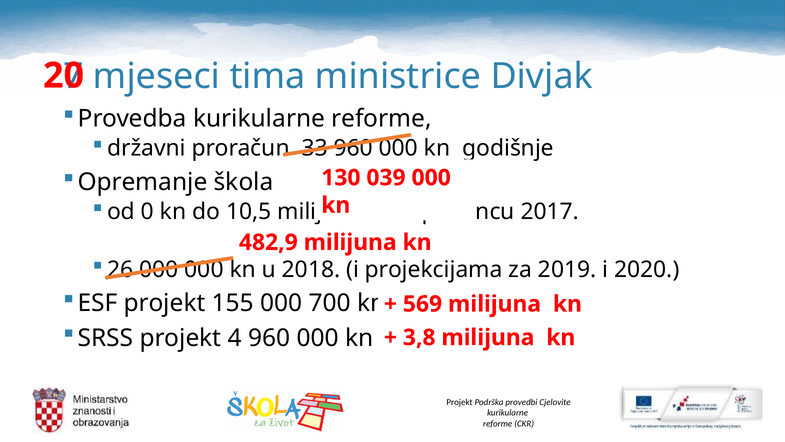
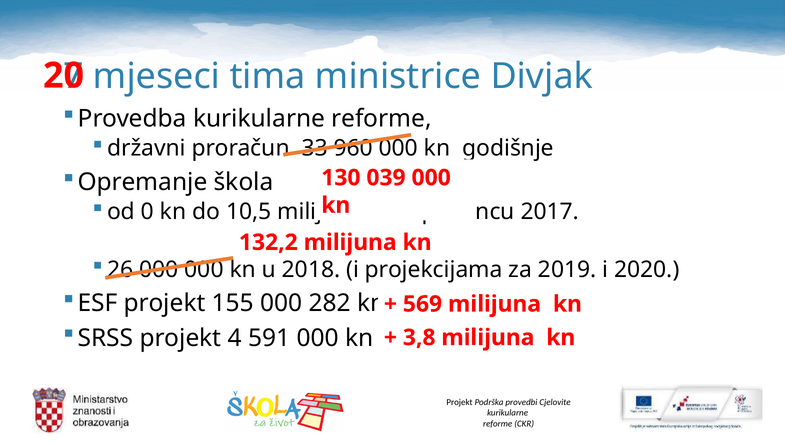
482,9: 482,9 -> 132,2
700: 700 -> 282
4 960: 960 -> 591
